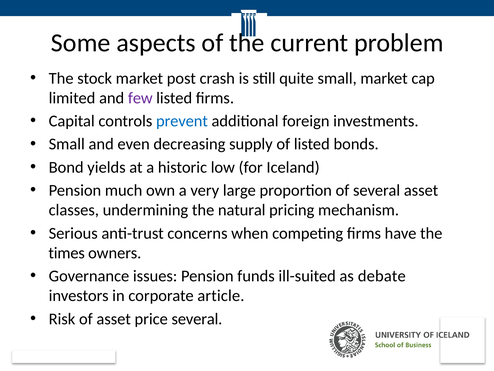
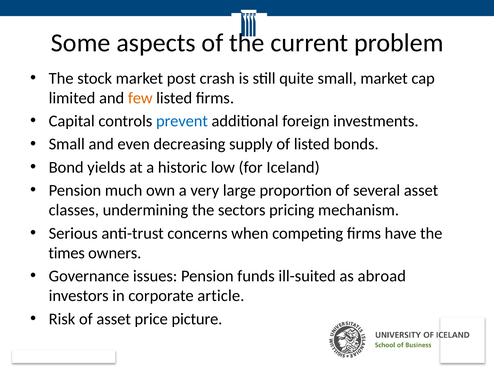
few colour: purple -> orange
natural: natural -> sectors
debate: debate -> abroad
price several: several -> picture
